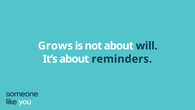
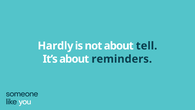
Grows: Grows -> Hardly
will: will -> tell
